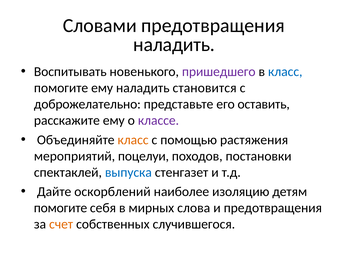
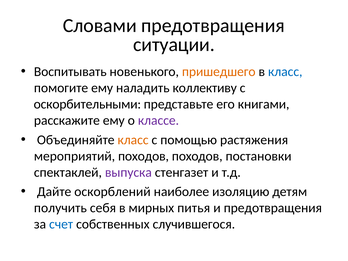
наладить at (174, 45): наладить -> ситуации
пришедшего colour: purple -> orange
становится: становится -> коллективу
доброжелательно: доброжелательно -> оскорбительными
оставить: оставить -> книгами
мероприятий поцелуи: поцелуи -> походов
выпуска colour: blue -> purple
помогите at (60, 208): помогите -> получить
слова: слова -> питья
счет colour: orange -> blue
